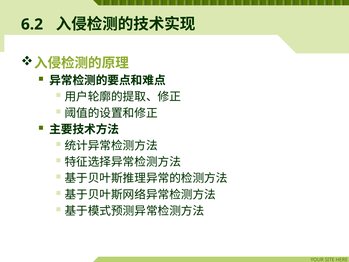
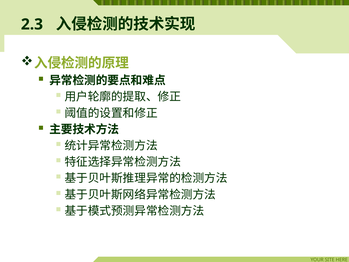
6.2: 6.2 -> 2.3
